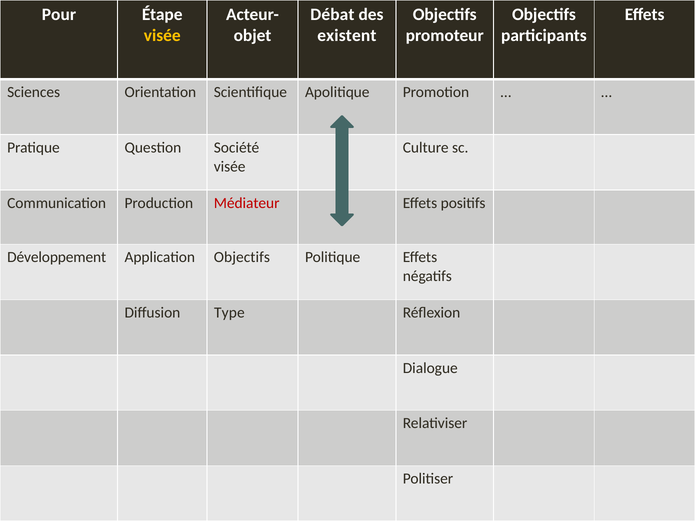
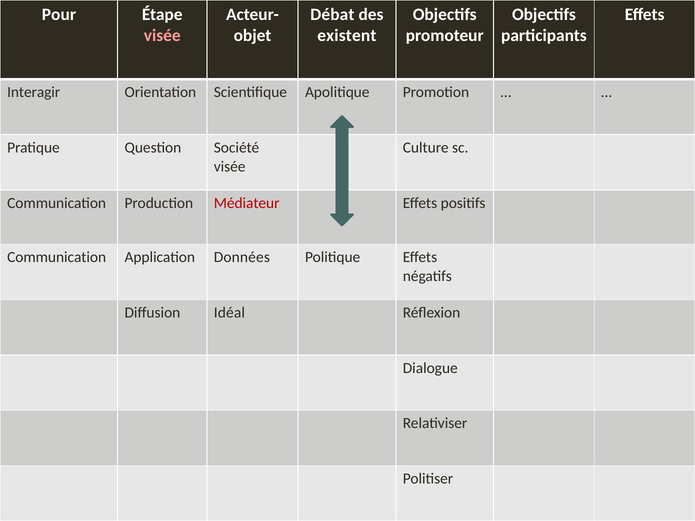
visée at (162, 36) colour: yellow -> pink
Sciences: Sciences -> Interagir
Développement at (57, 258): Développement -> Communication
Application Objectifs: Objectifs -> Données
Type: Type -> Idéal
